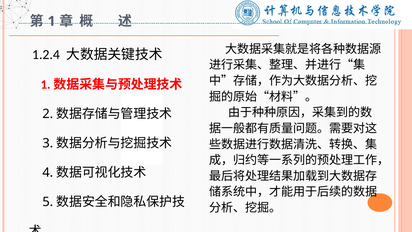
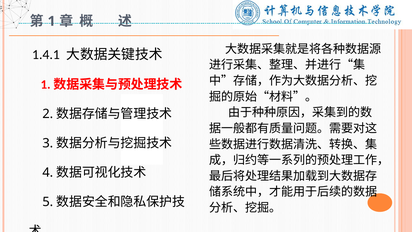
1.2.4: 1.2.4 -> 1.4.1
